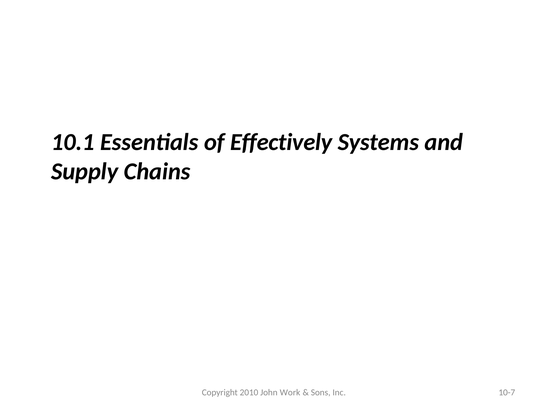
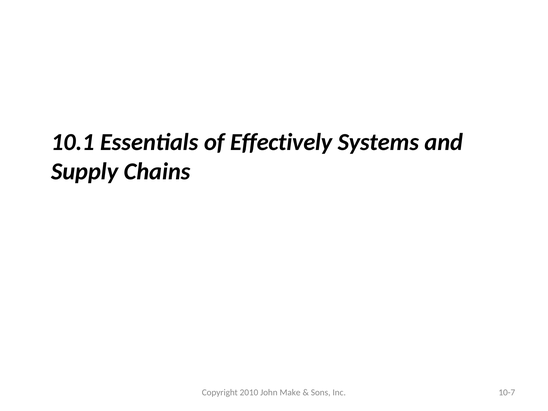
Work: Work -> Make
